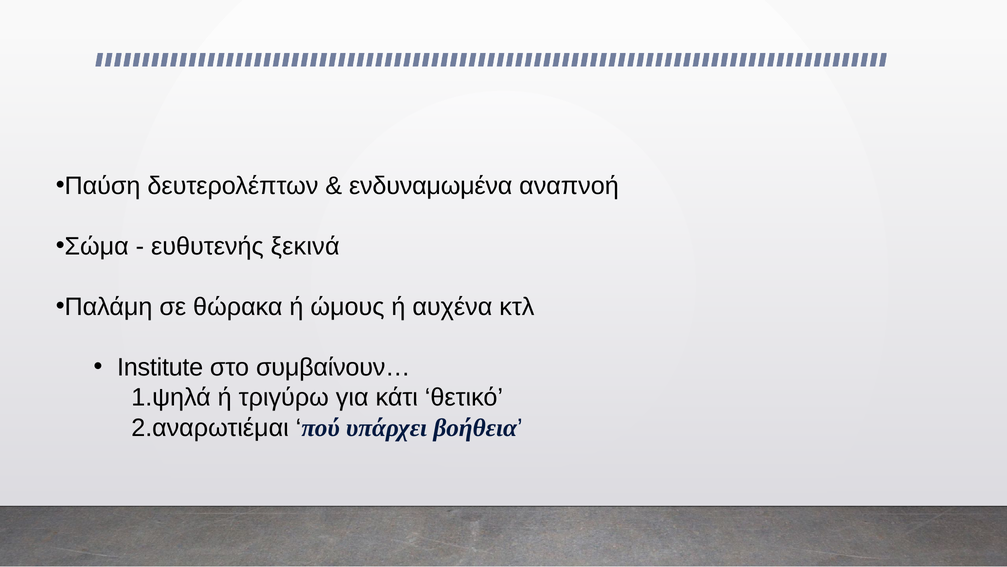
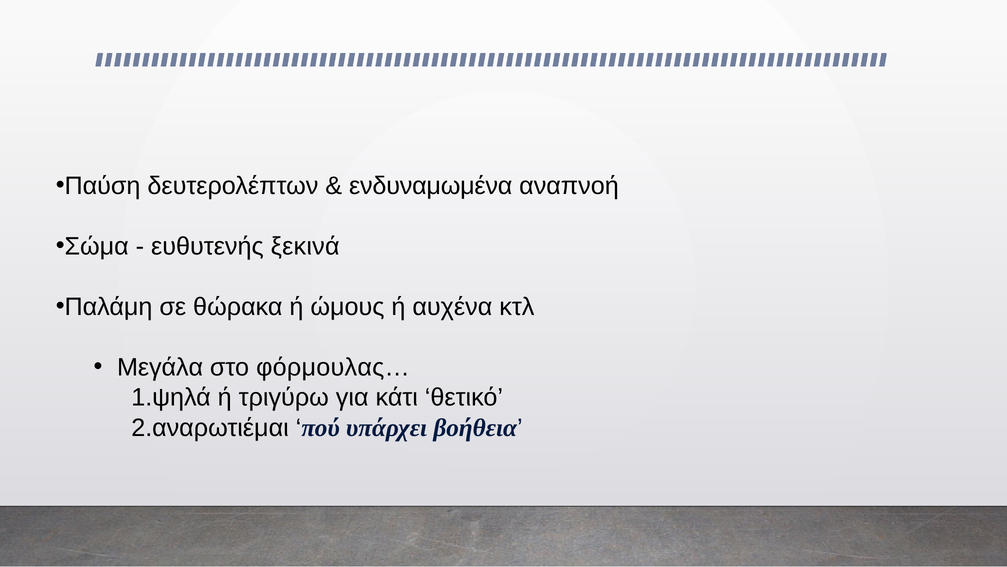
Institute: Institute -> Μεγάλα
συμβαίνουν…: συμβαίνουν… -> φόρμουλας…
